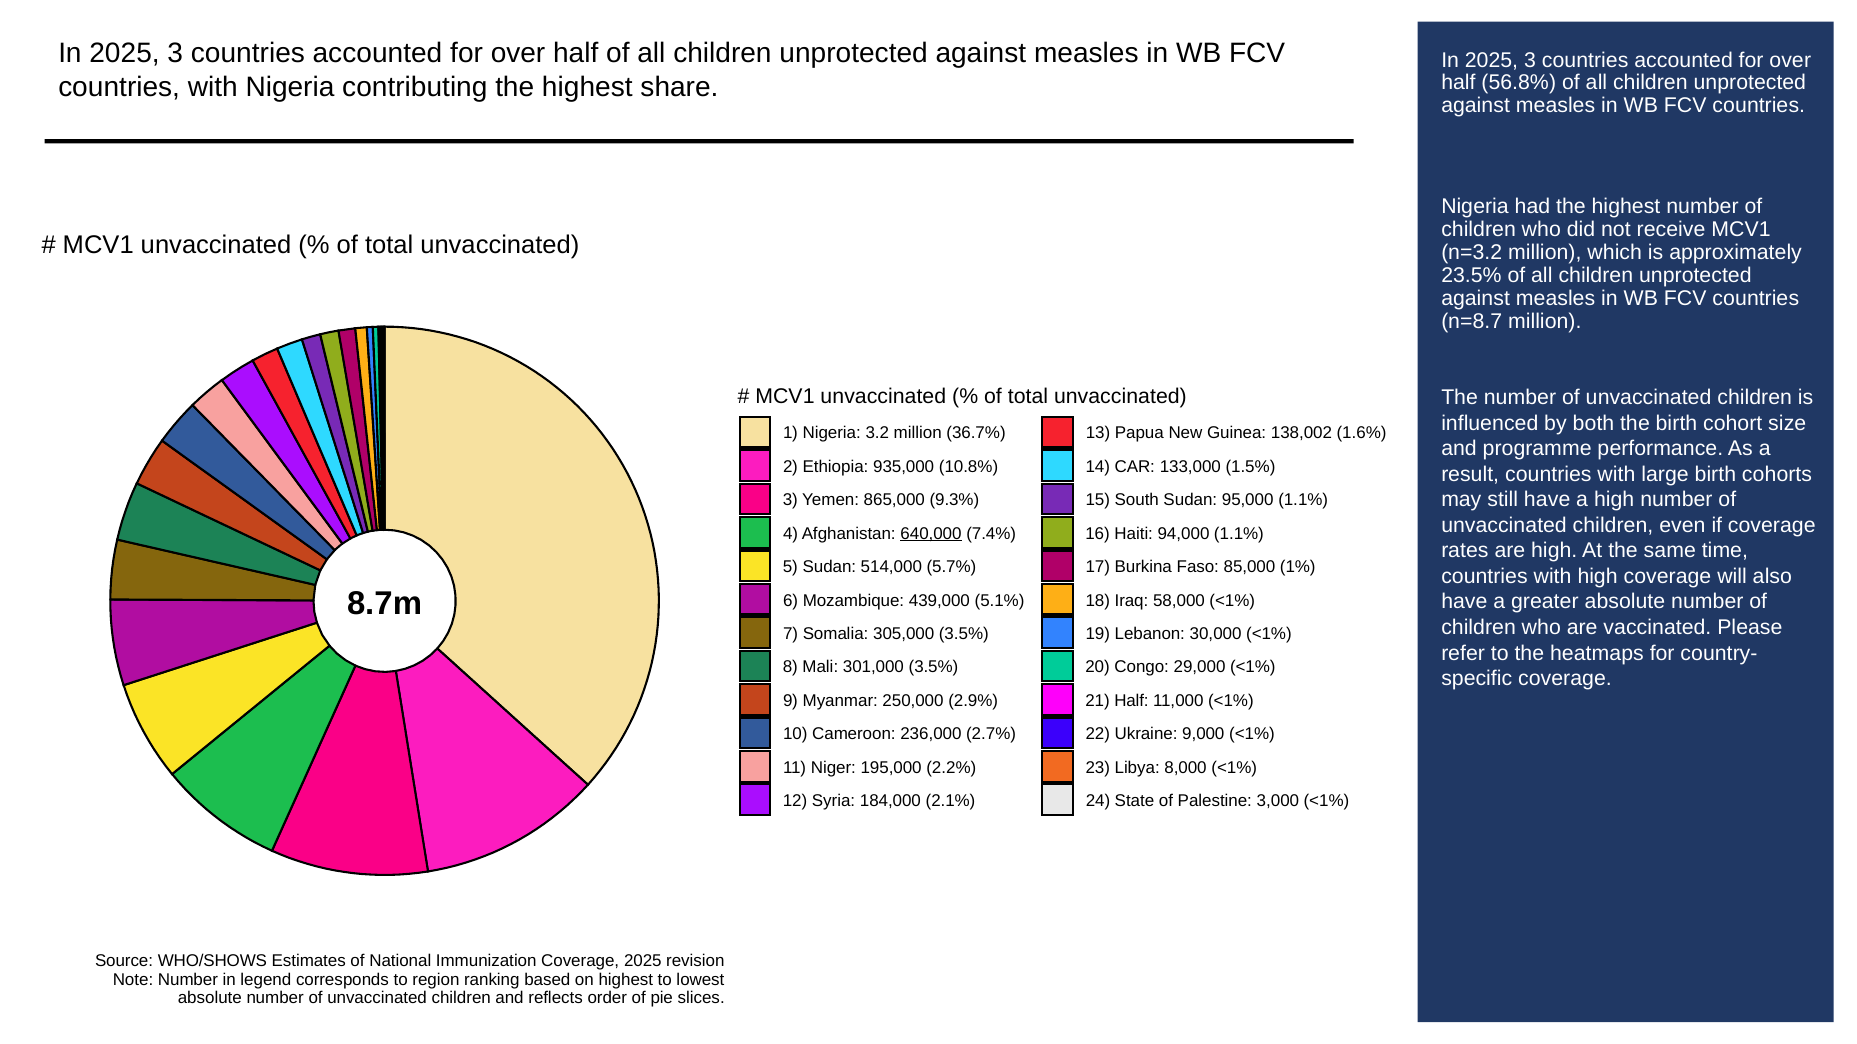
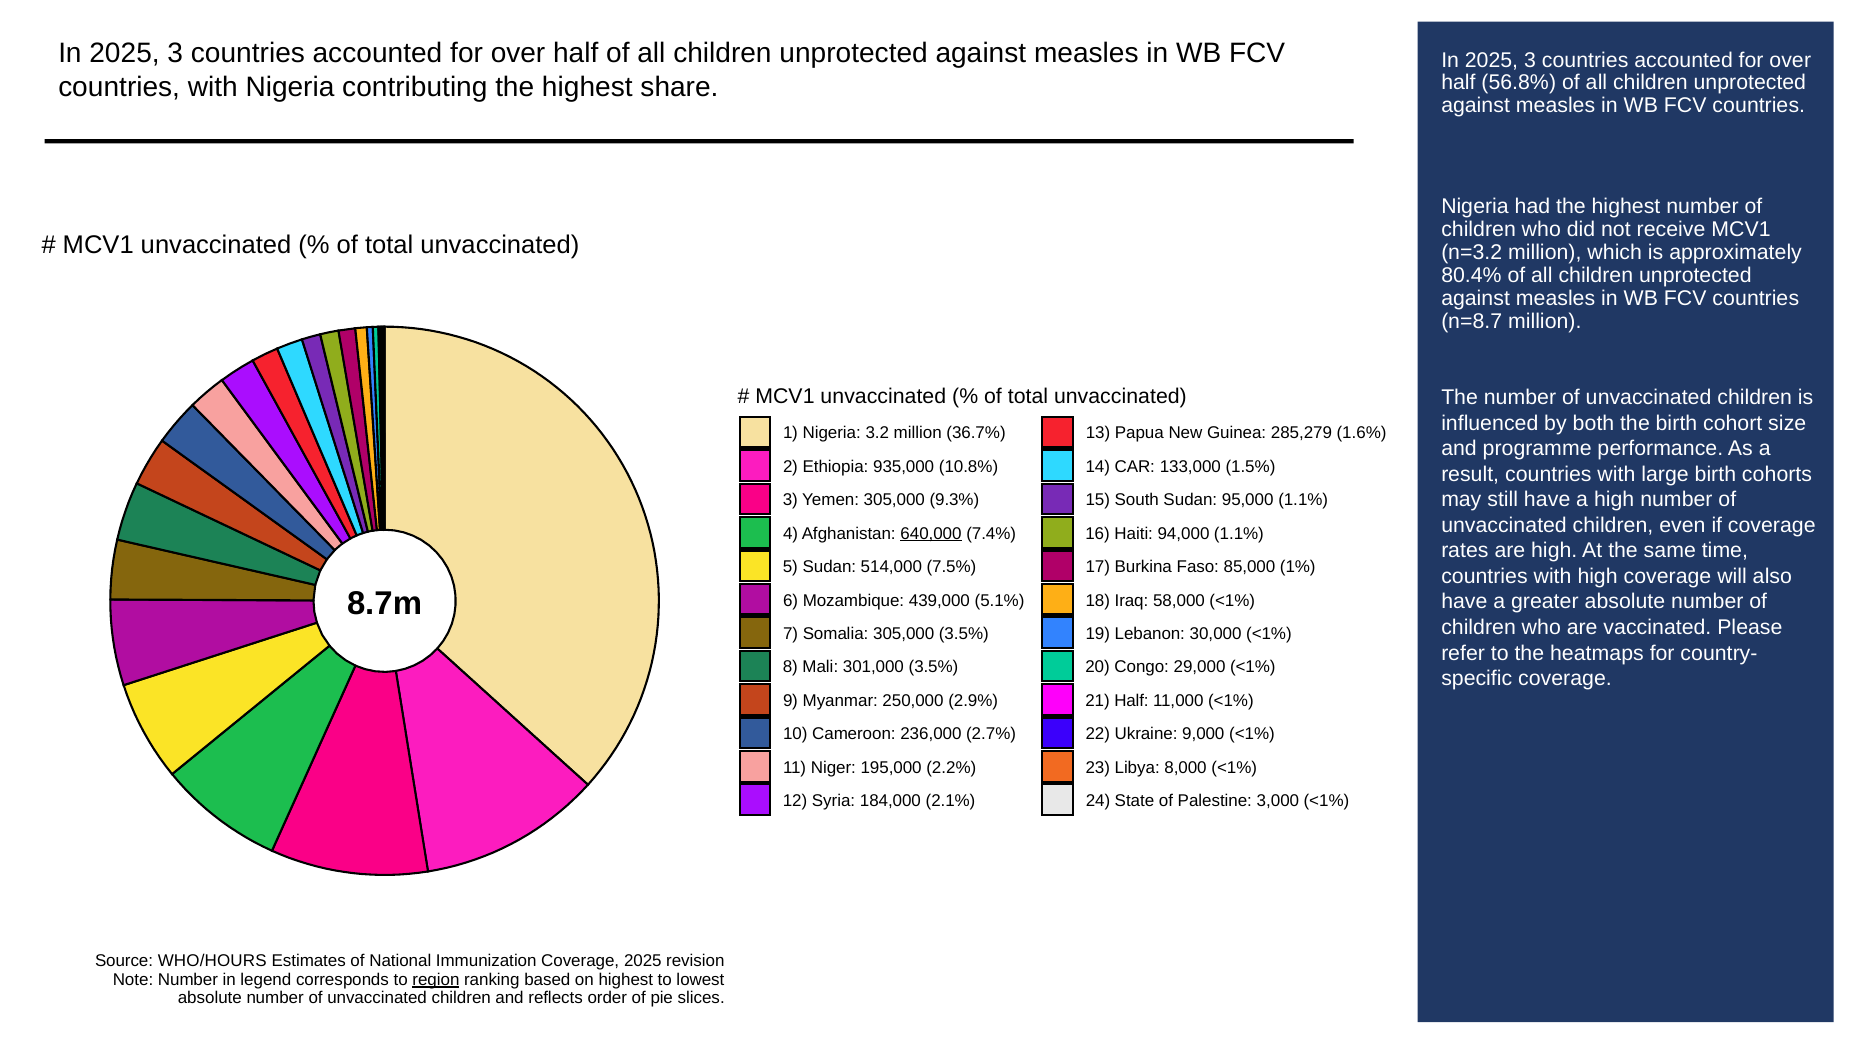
23.5%: 23.5% -> 80.4%
138,002: 138,002 -> 285,279
Yemen 865,000: 865,000 -> 305,000
5.7%: 5.7% -> 7.5%
WHO/SHOWS: WHO/SHOWS -> WHO/HOURS
region underline: none -> present
